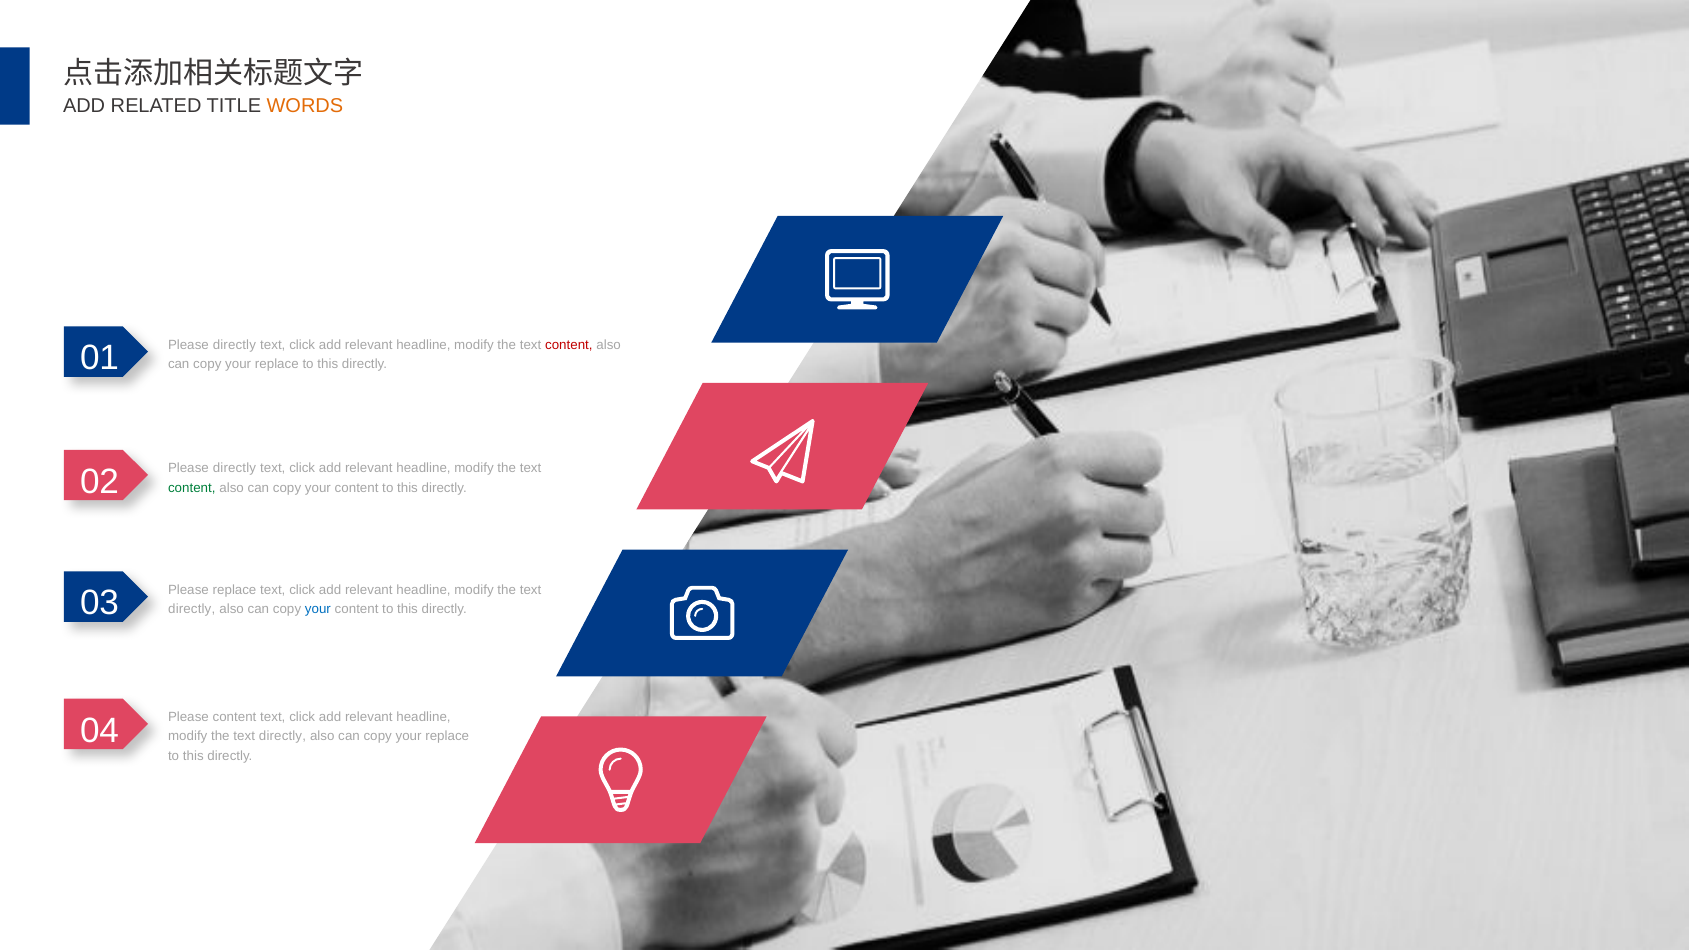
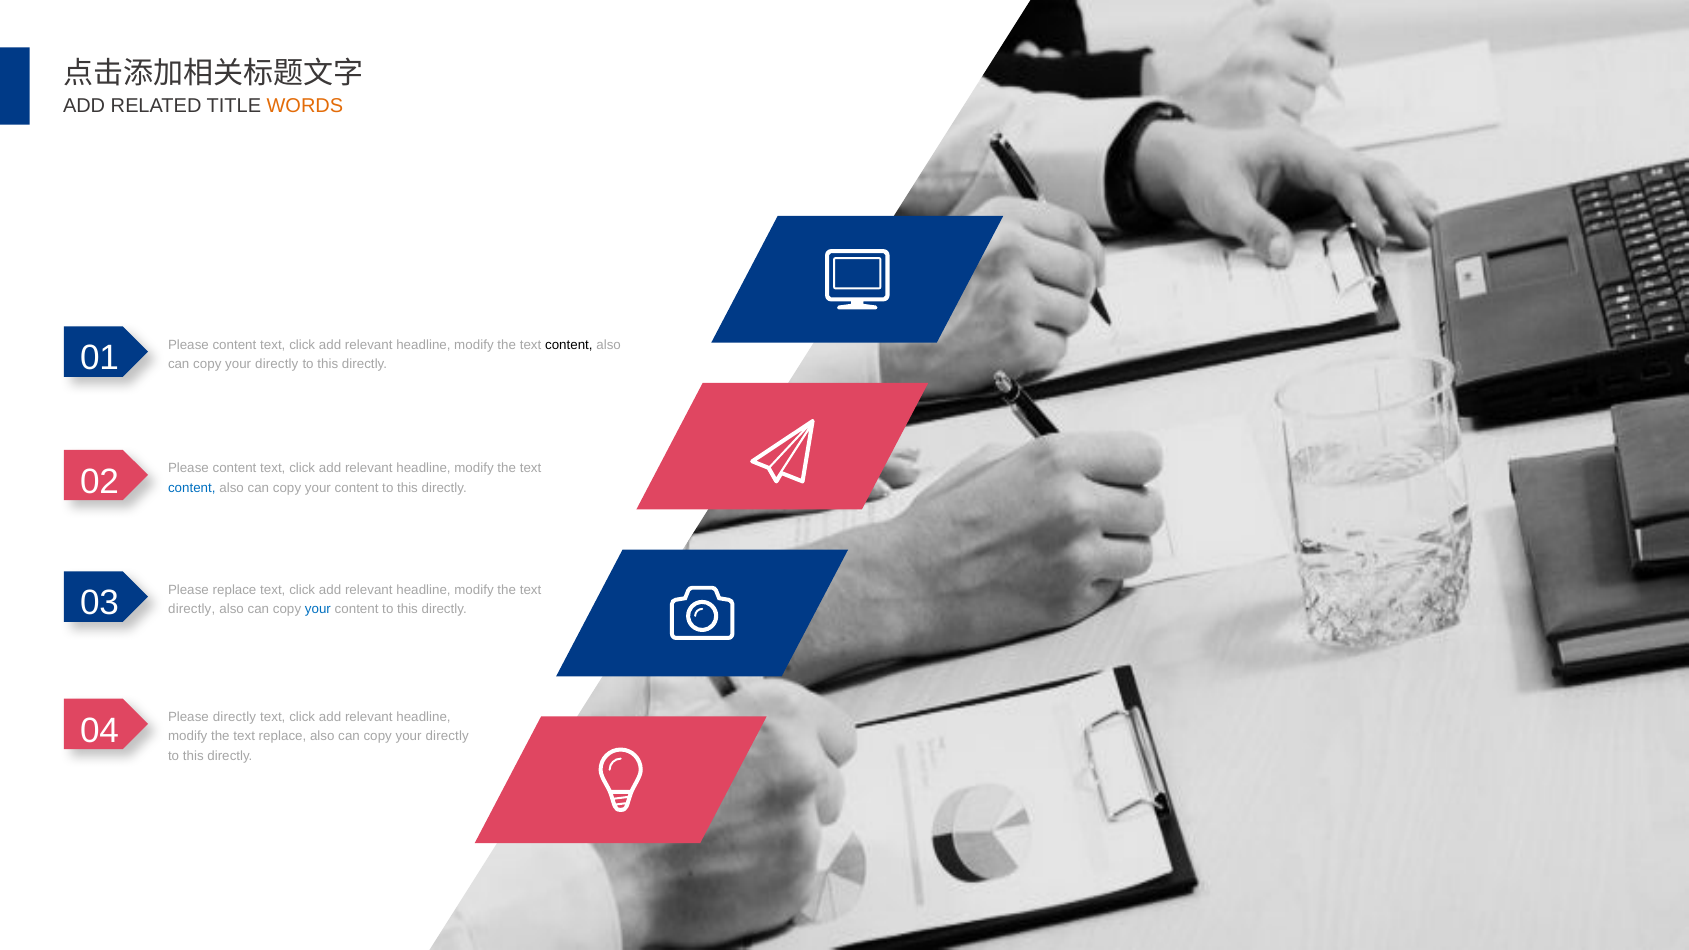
01 Please directly: directly -> content
content at (569, 345) colour: red -> black
replace at (277, 364): replace -> directly
02 Please directly: directly -> content
content at (192, 488) colour: green -> blue
Please content: content -> directly
directly at (282, 737): directly -> replace
replace at (447, 737): replace -> directly
